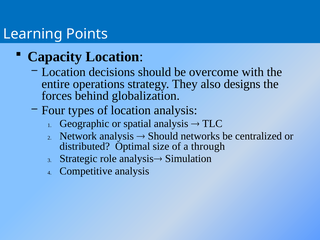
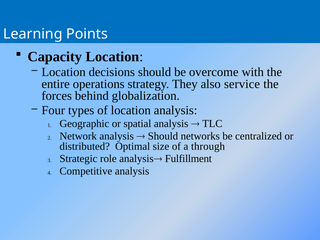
designs: designs -> service
Simulation: Simulation -> Fulfillment
